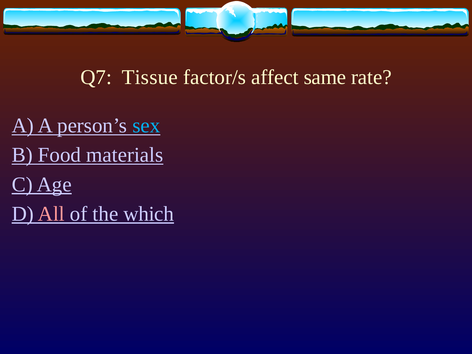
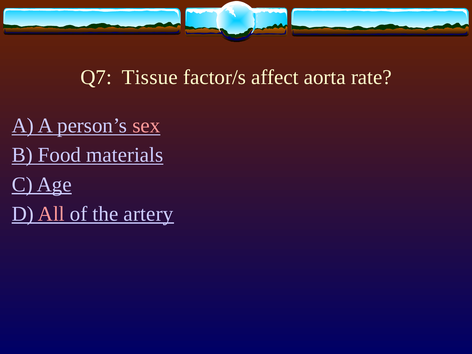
same: same -> aorta
sex colour: light blue -> pink
which: which -> artery
